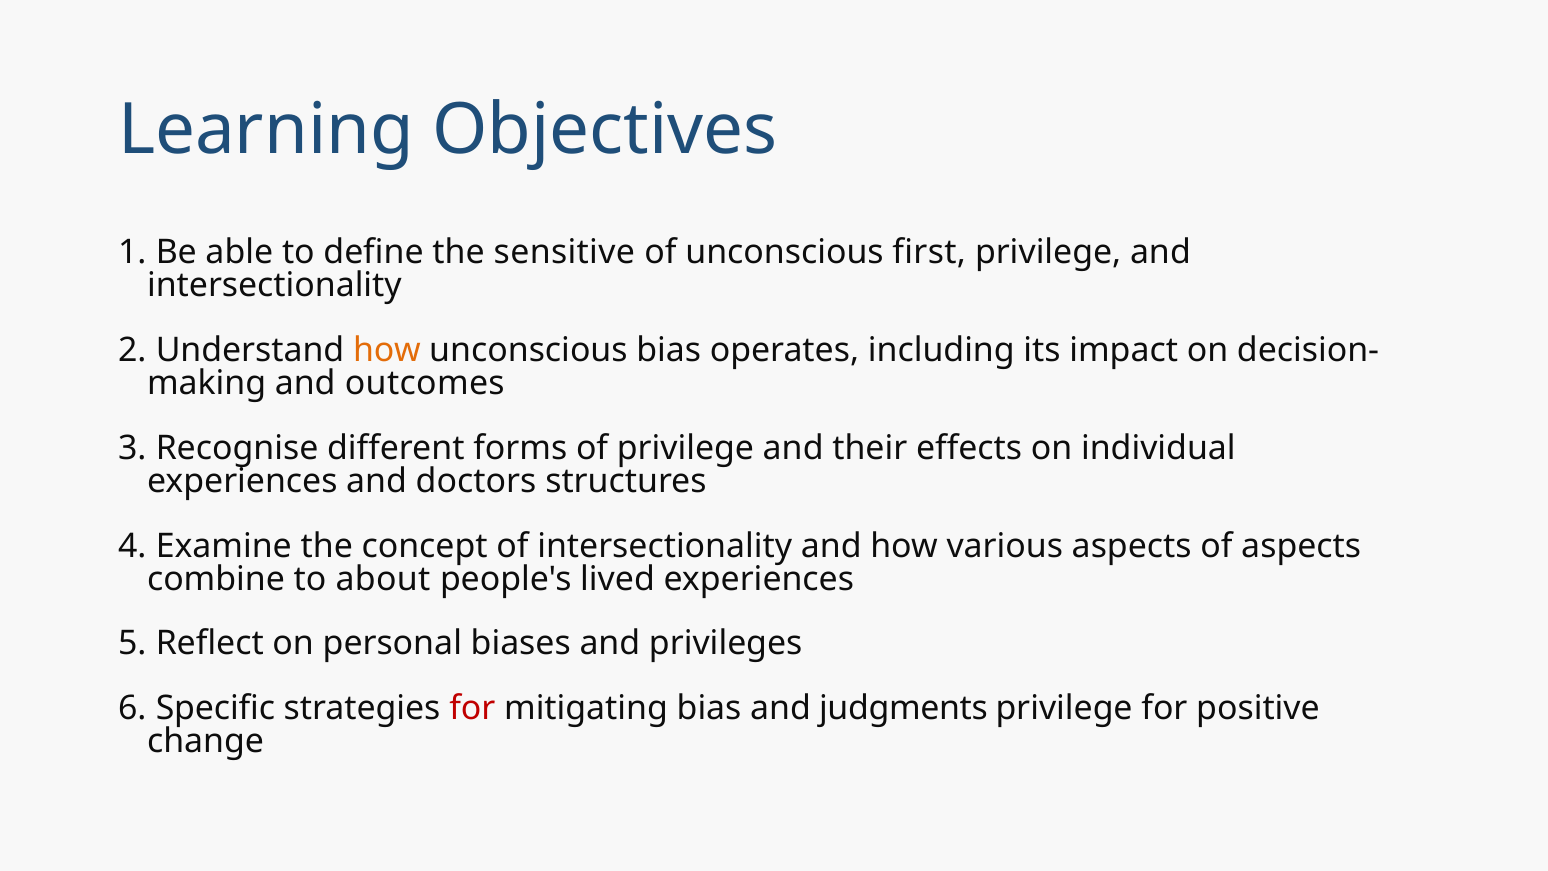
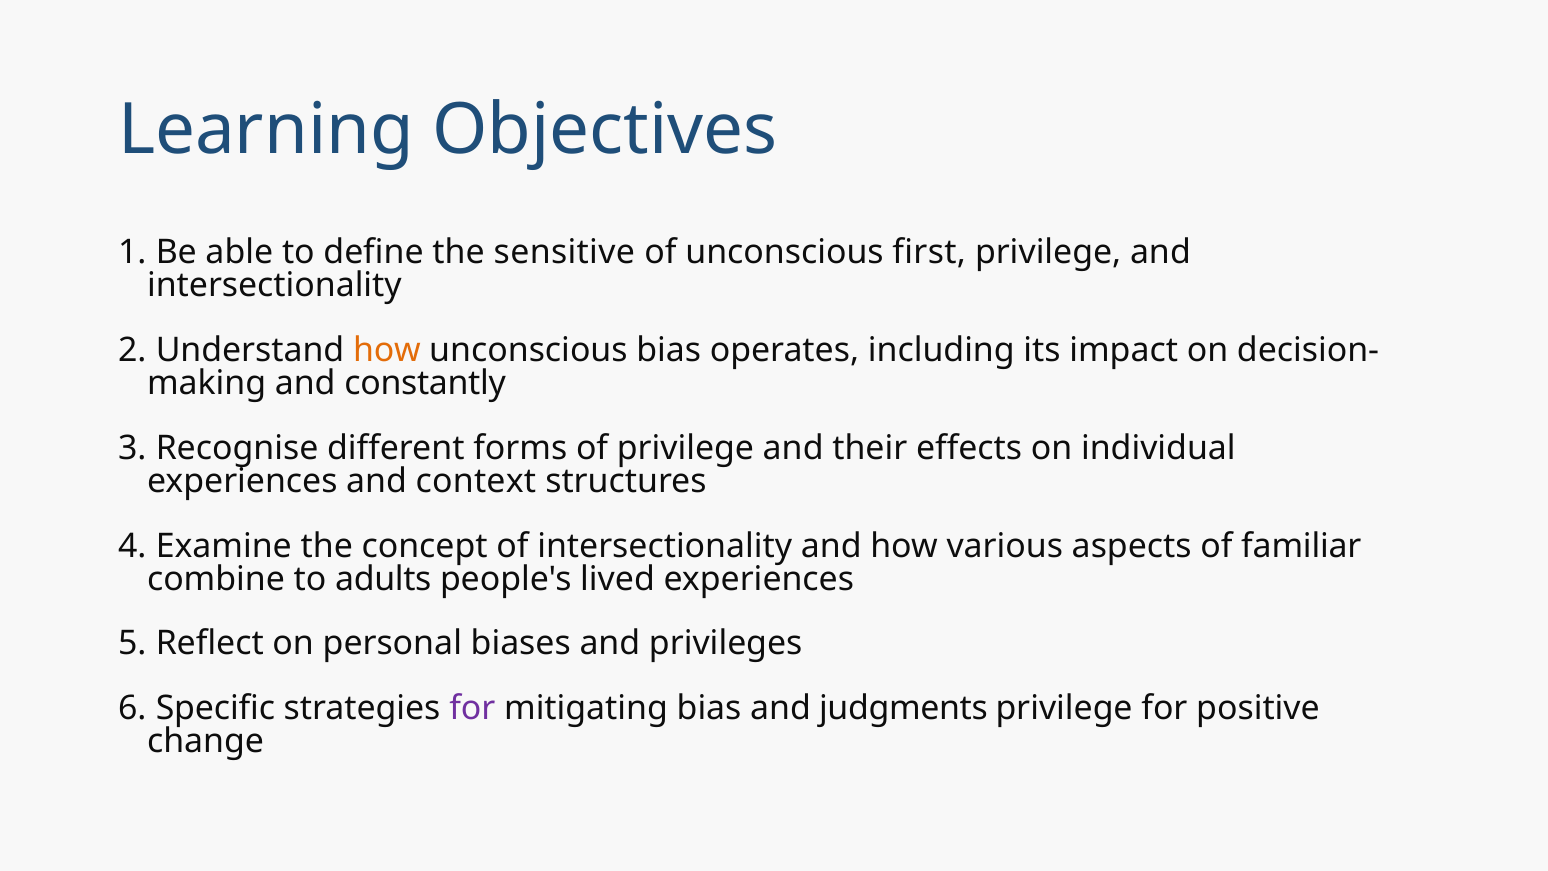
outcomes: outcomes -> constantly
doctors: doctors -> context
of aspects: aspects -> familiar
about: about -> adults
for at (472, 708) colour: red -> purple
